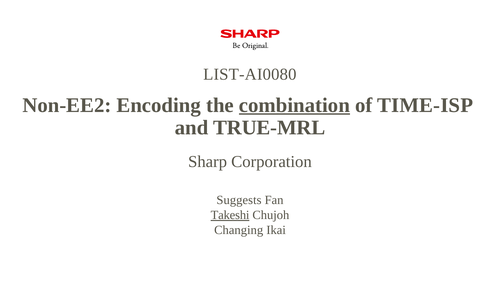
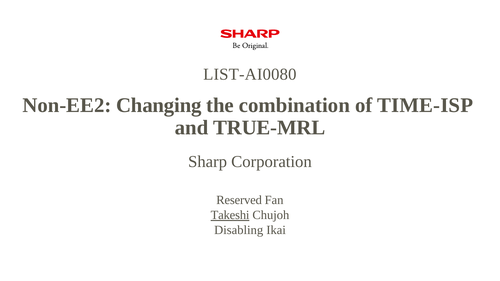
Encoding: Encoding -> Changing
combination underline: present -> none
Suggests: Suggests -> Reserved
Changing: Changing -> Disabling
